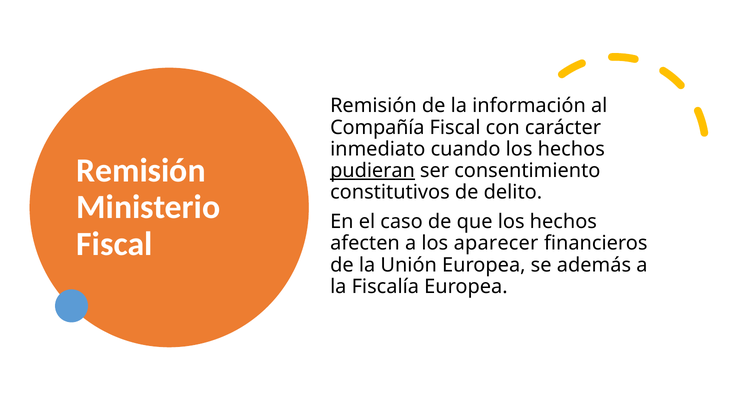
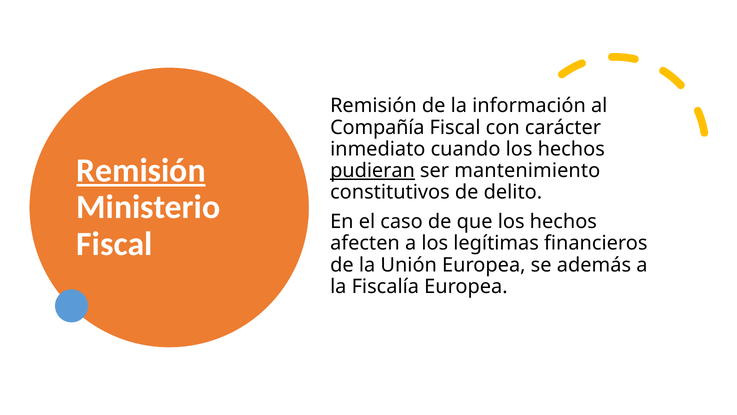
Remisión at (141, 171) underline: none -> present
consentimiento: consentimiento -> mantenimiento
aparecer: aparecer -> legítimas
